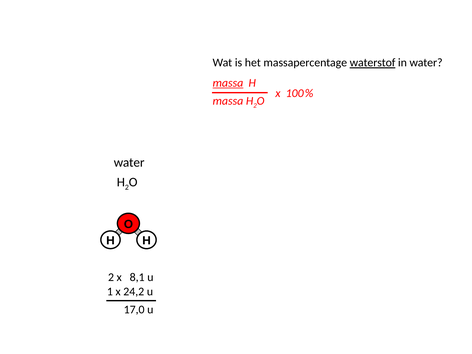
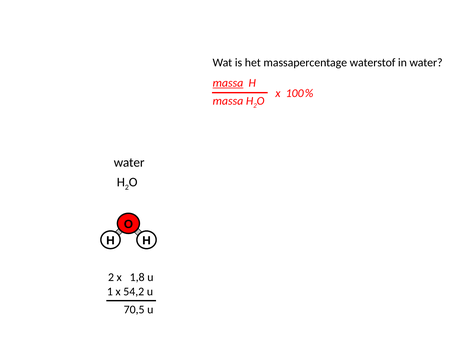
waterstof underline: present -> none
8,1: 8,1 -> 1,8
24,2: 24,2 -> 54,2
17,0: 17,0 -> 70,5
